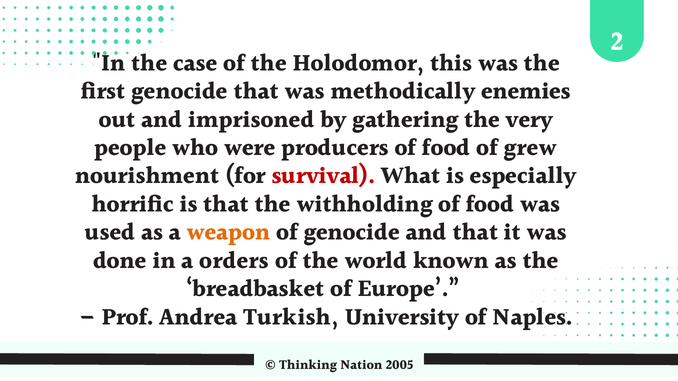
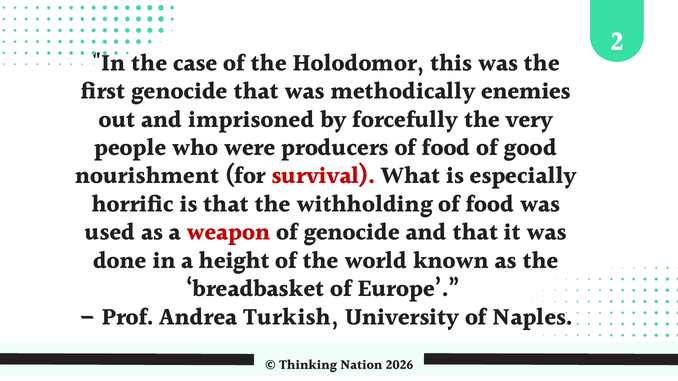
gathering: gathering -> forcefully
grew: grew -> good
weapon colour: orange -> red
orders: orders -> height
2005: 2005 -> 2026
